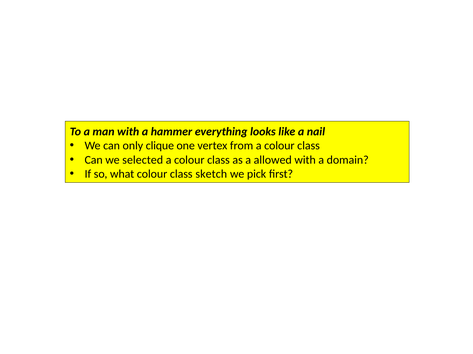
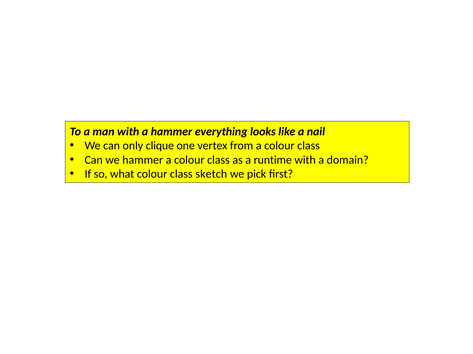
we selected: selected -> hammer
allowed: allowed -> runtime
